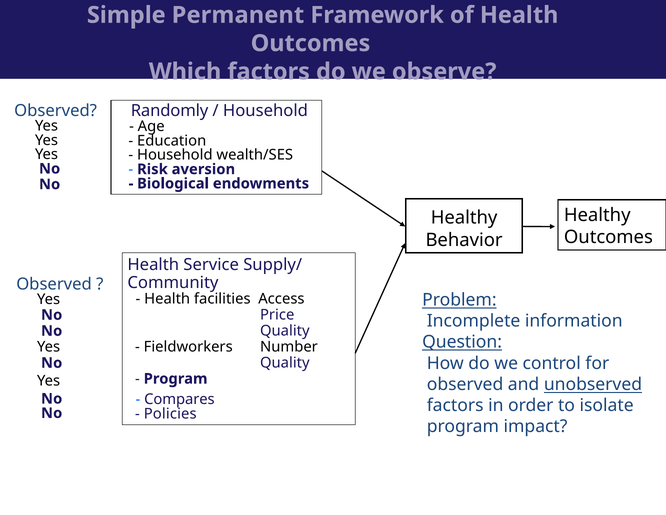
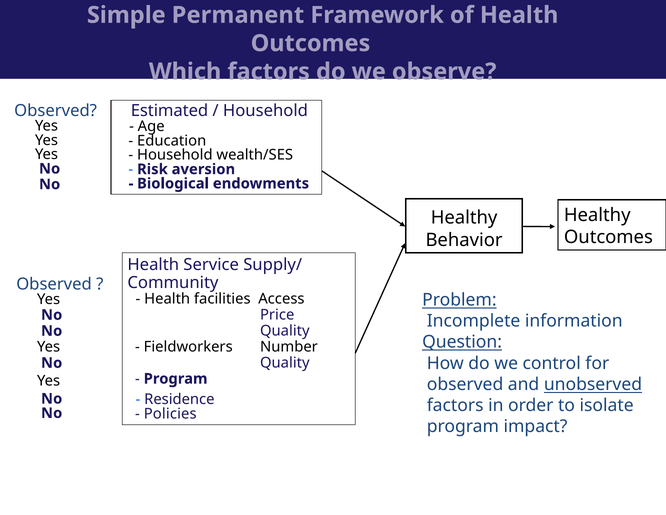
Randomly: Randomly -> Estimated
Compares: Compares -> Residence
